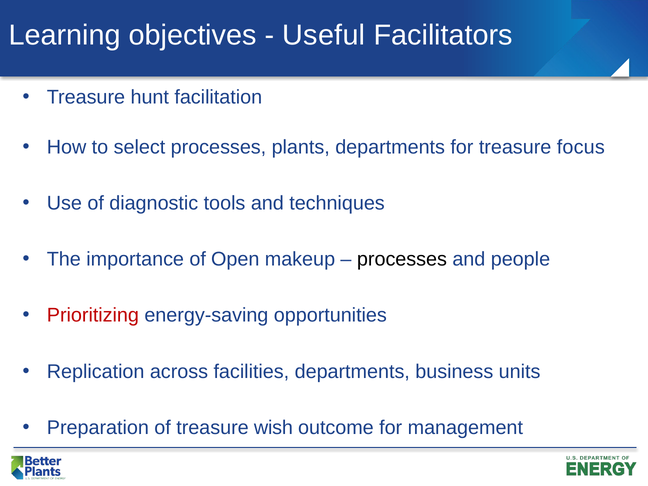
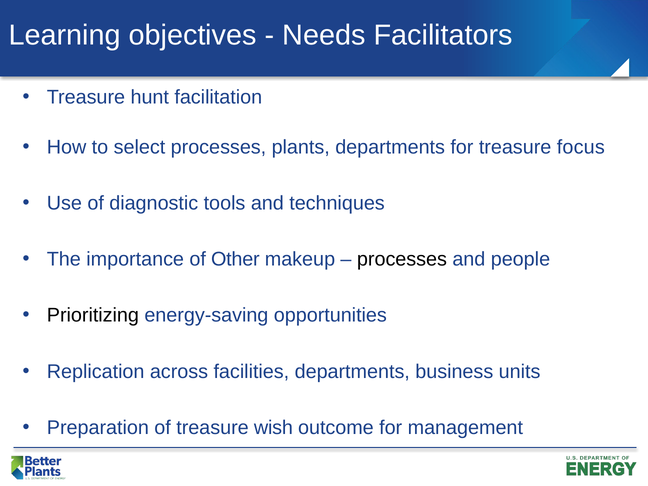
Useful: Useful -> Needs
Open: Open -> Other
Prioritizing colour: red -> black
